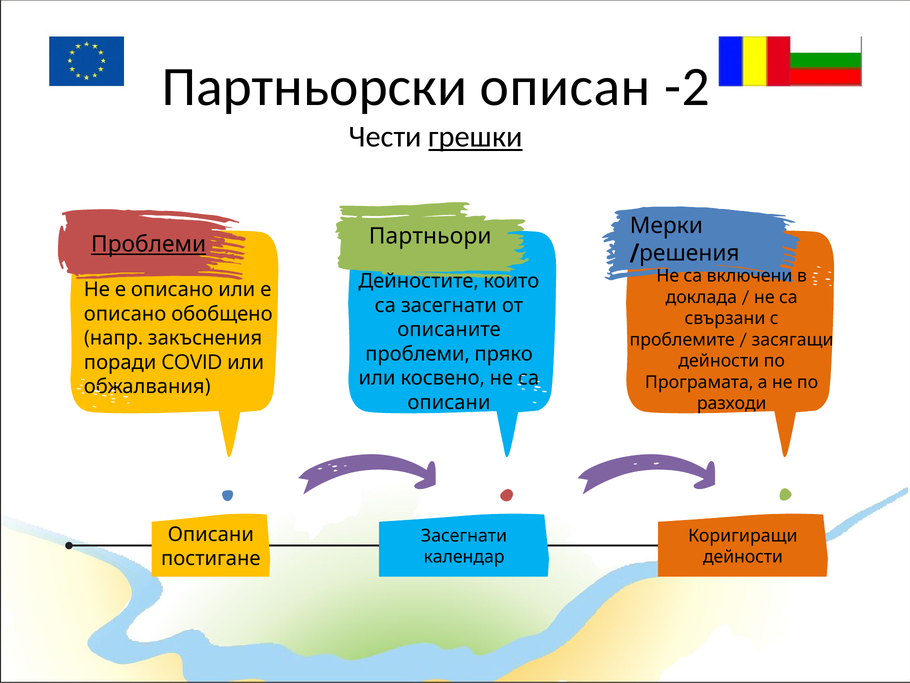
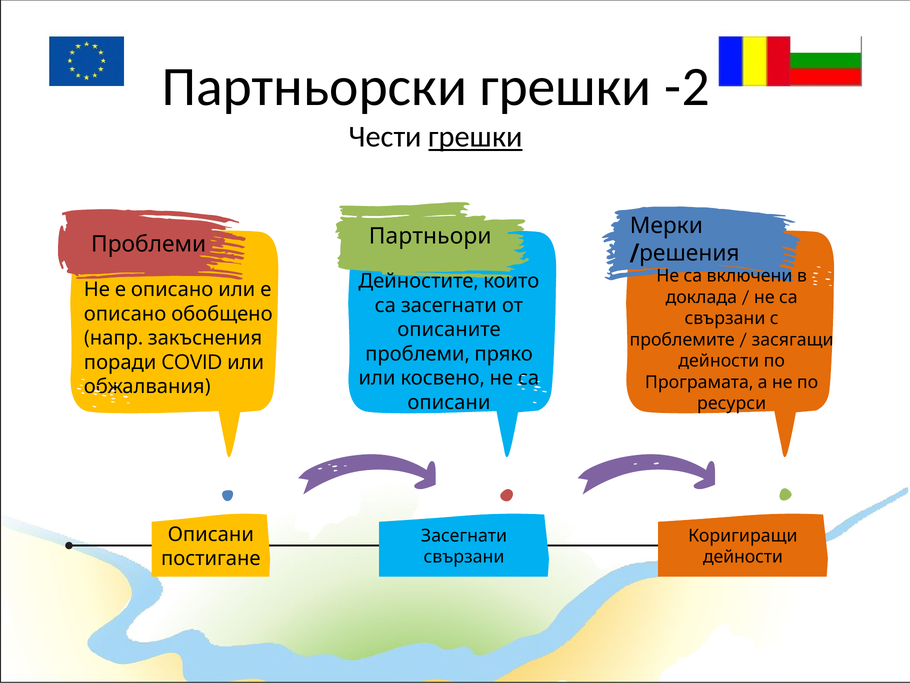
Партньорски описан: описан -> грешки
Проблеми at (149, 244) underline: present -> none
разходи: разходи -> ресурси
календар at (464, 557): календар -> свързани
